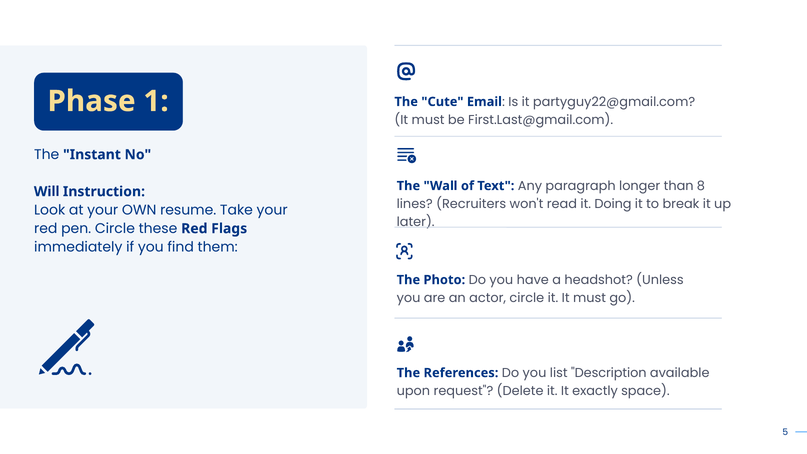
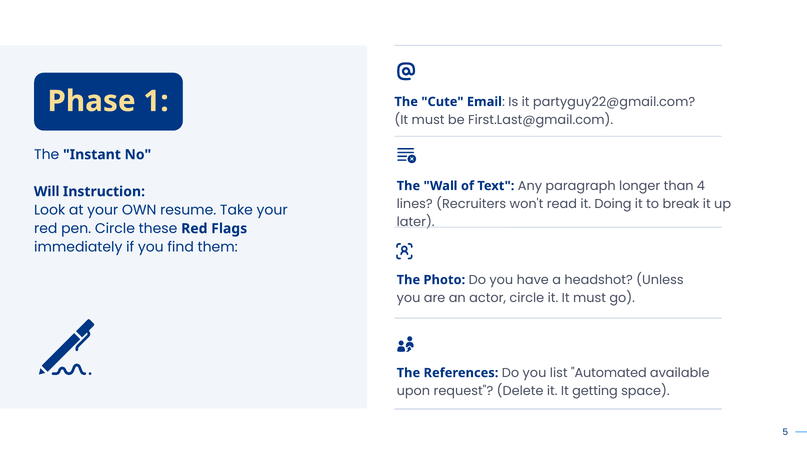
8: 8 -> 4
Description: Description -> Automated
exactly: exactly -> getting
